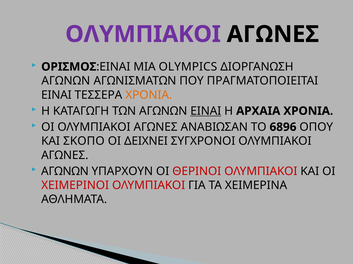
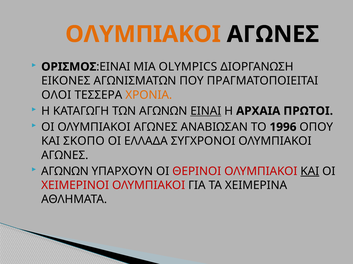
ΟΛΥΜΠΙΑΚΟΙ at (143, 34) colour: purple -> orange
ΑΓΩΝΩΝ at (66, 81): ΑΓΩΝΩΝ -> ΕΙΚΟΝΕΣ
ΕΙΝΑΙ at (56, 95): ΕΙΝΑΙ -> ΟΛΟΙ
ΑΡΧΑΙΑ ΧΡΟΝΙΑ: ΧΡΟΝΙΑ -> ΠΡΩΤΟΙ
6896: 6896 -> 1996
ΔΕΙΧΝΕΙ: ΔΕΙΧΝΕΙ -> ΕΛΛΑΔΑ
ΚΑΙ at (310, 172) underline: none -> present
